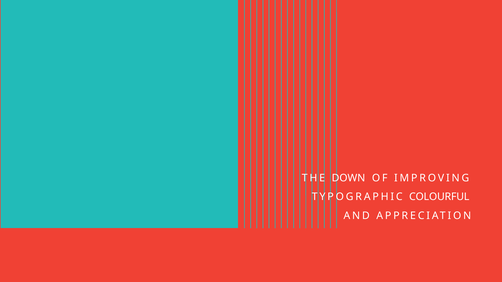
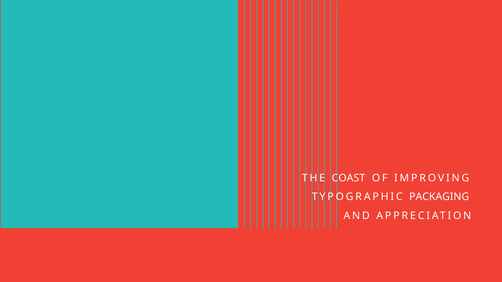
DOWN: DOWN -> COAST
COLOURFUL: COLOURFUL -> PACKAGING
